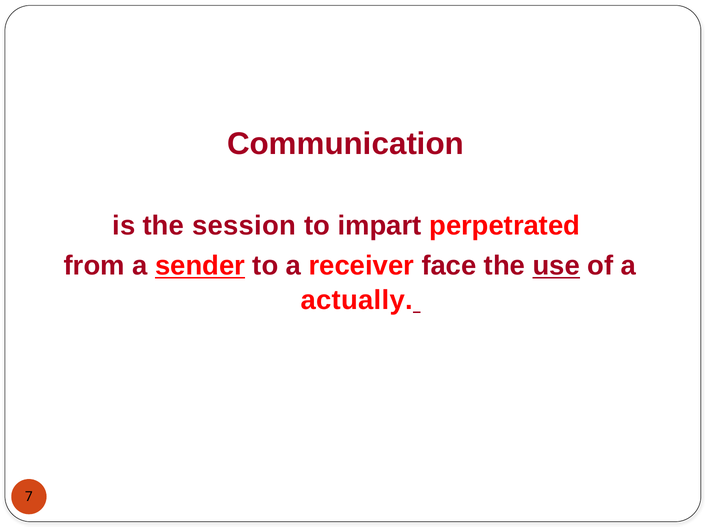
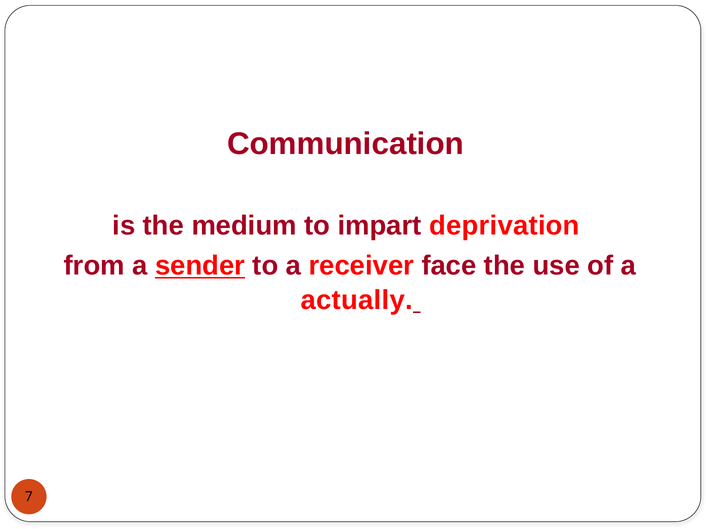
session: session -> medium
perpetrated: perpetrated -> deprivation
use underline: present -> none
